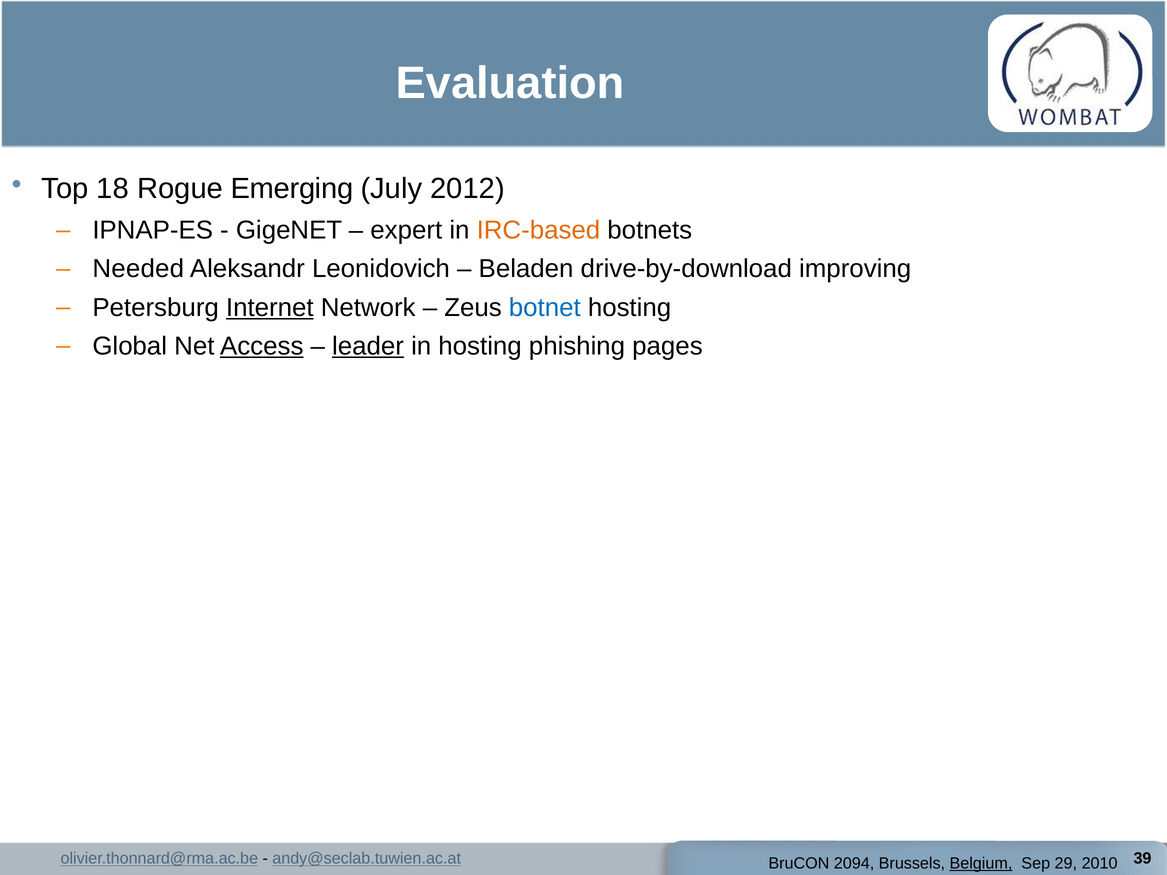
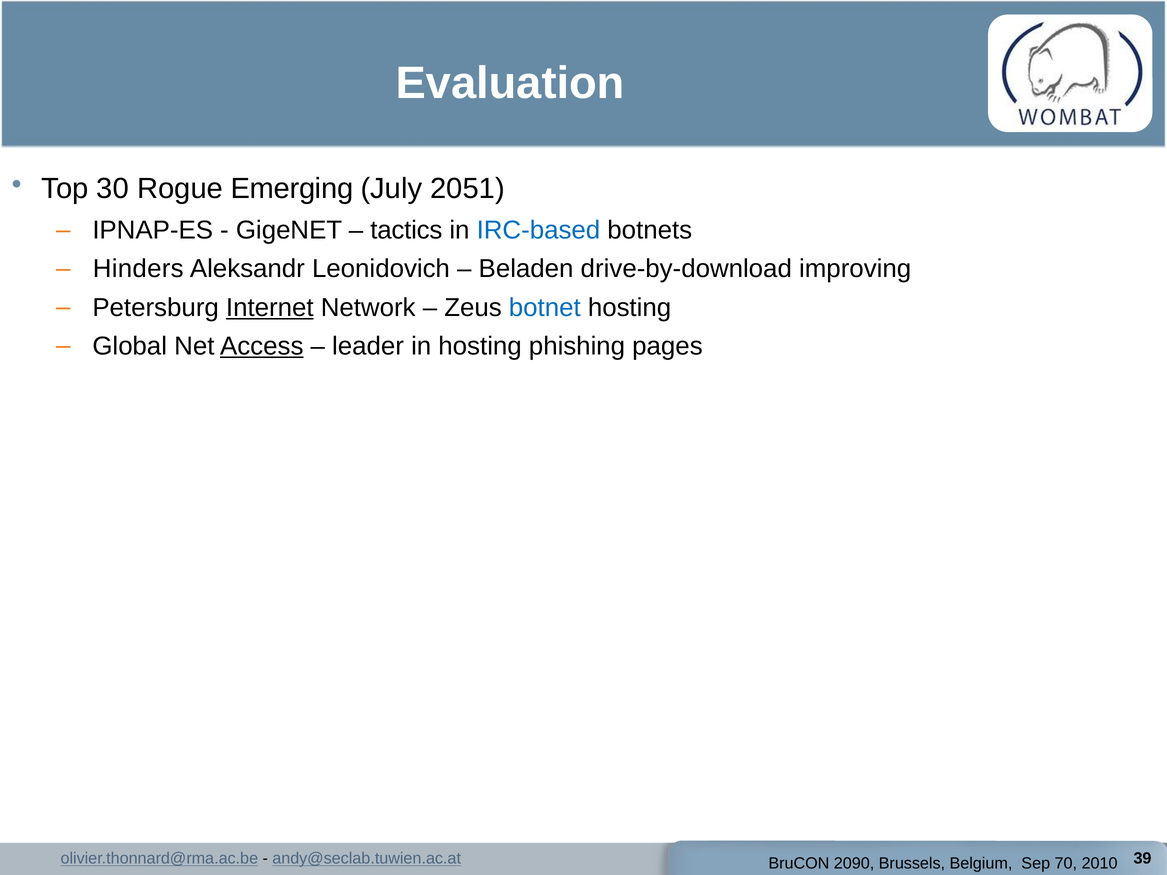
18: 18 -> 30
2012: 2012 -> 2051
expert: expert -> tactics
IRC-based colour: orange -> blue
Needed: Needed -> Hinders
leader underline: present -> none
2094: 2094 -> 2090
Belgium underline: present -> none
29: 29 -> 70
